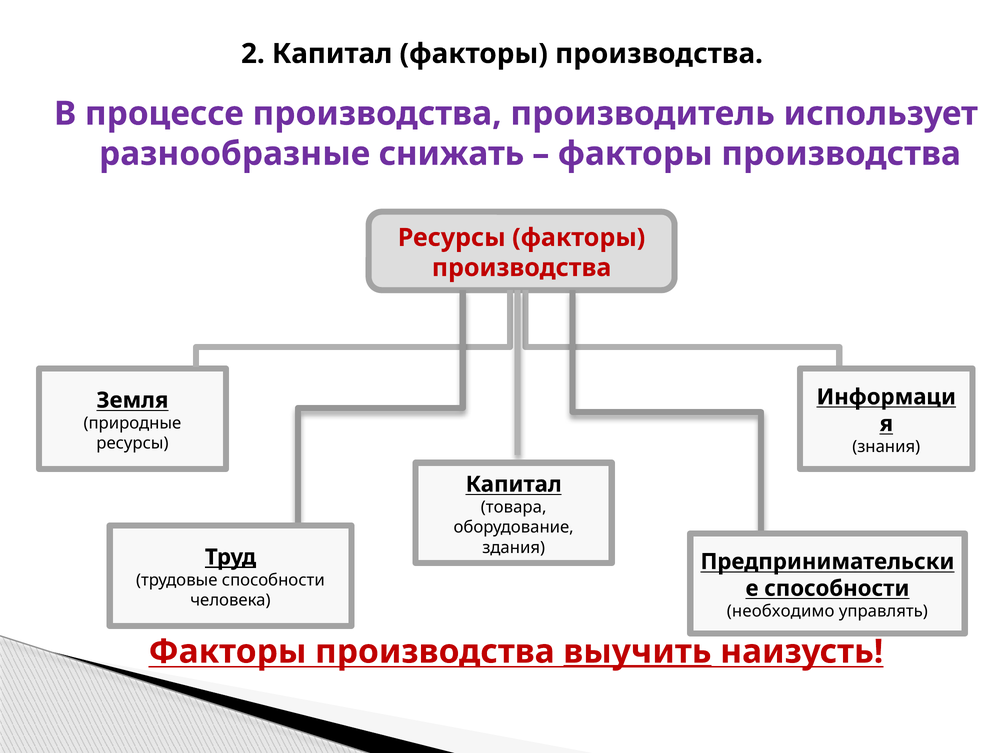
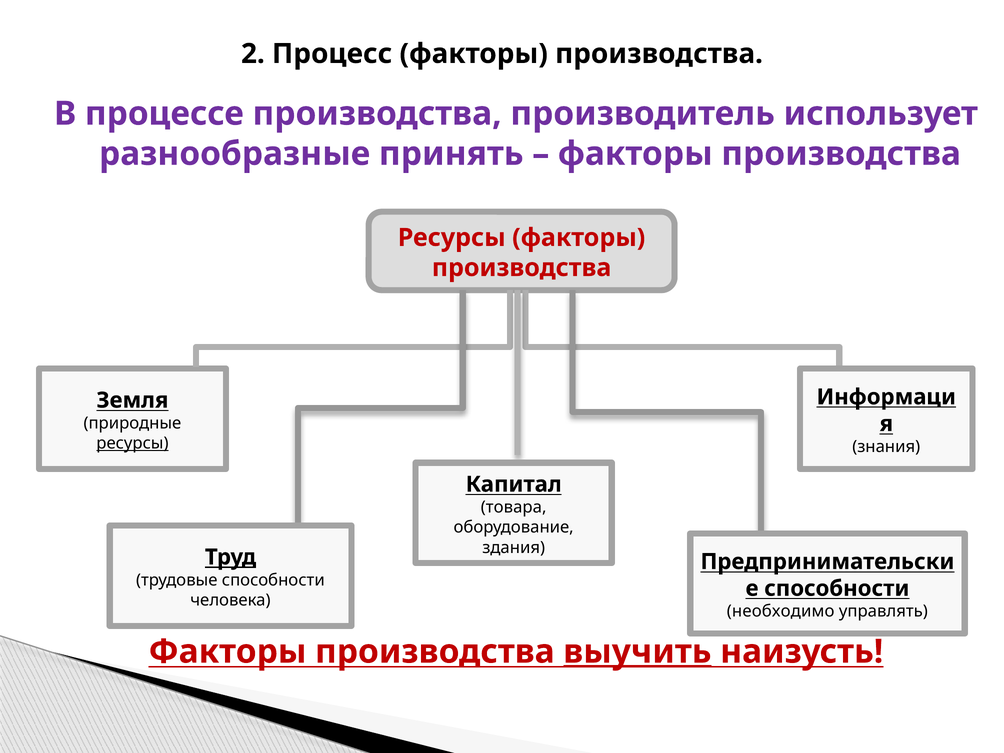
2 Капитал: Капитал -> Процесс
снижать: снижать -> принять
ресурсы at (132, 443) underline: none -> present
